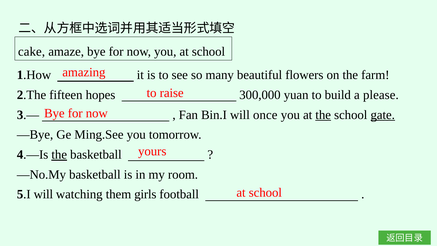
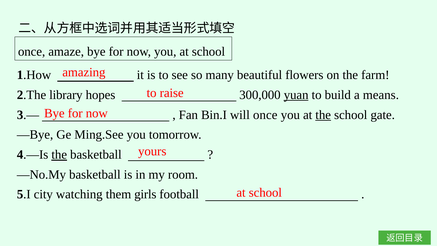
cake at (32, 52): cake -> once
fifteen: fifteen -> library
yuan underline: none -> present
please: please -> means
gate underline: present -> none
5.I will: will -> city
